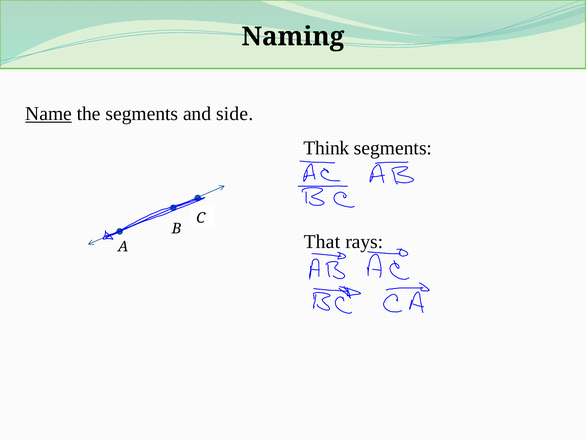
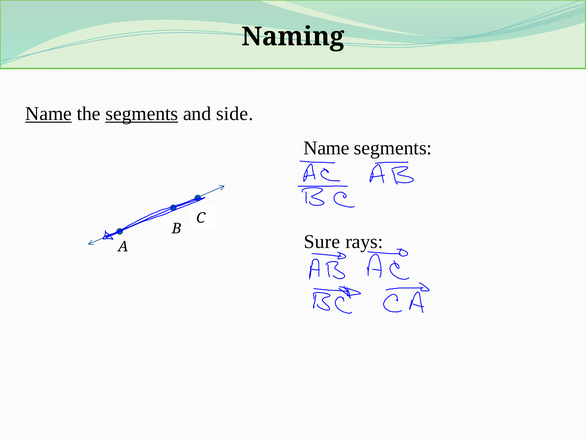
segments at (142, 114) underline: none -> present
Think at (326, 148): Think -> Name
That: That -> Sure
